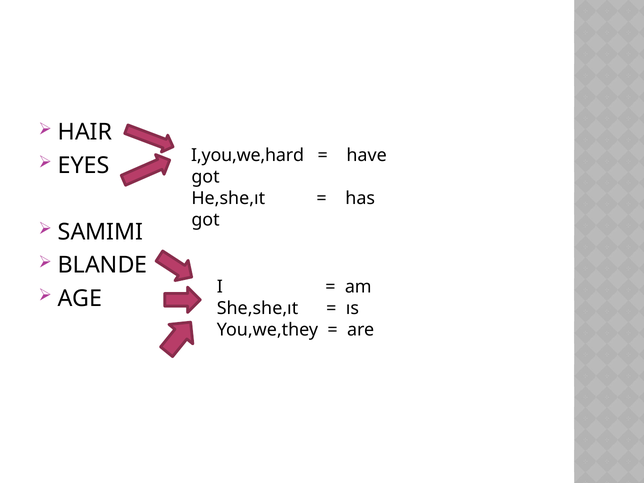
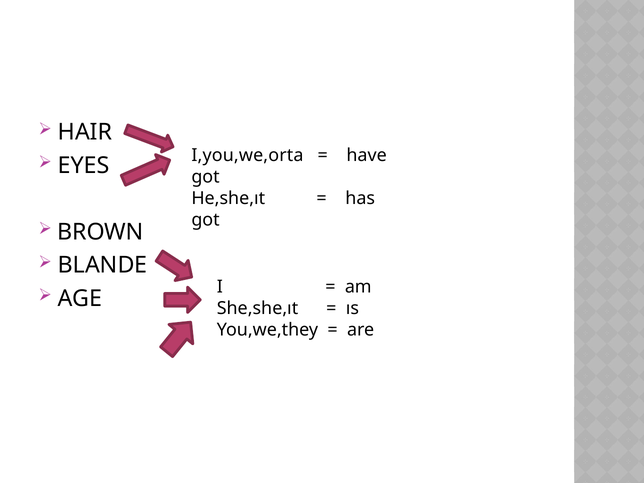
I,you,we,hard: I,you,we,hard -> I,you,we,orta
SAMIMI: SAMIMI -> BROWN
